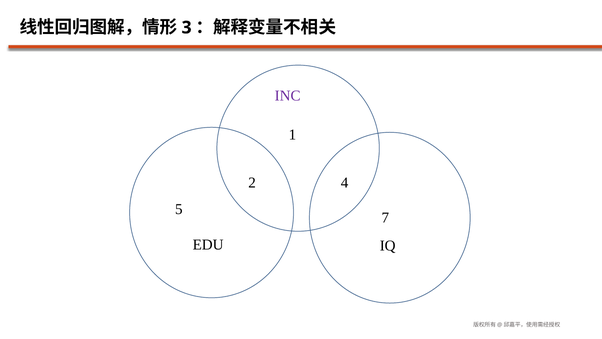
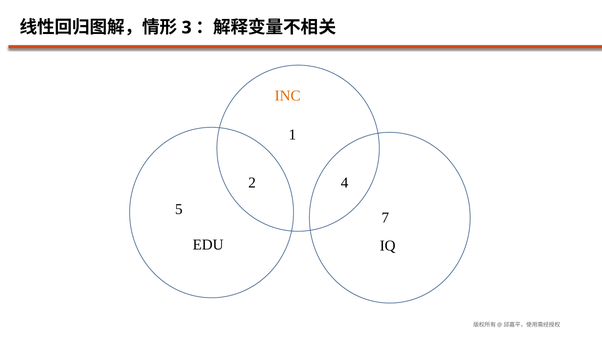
INC colour: purple -> orange
